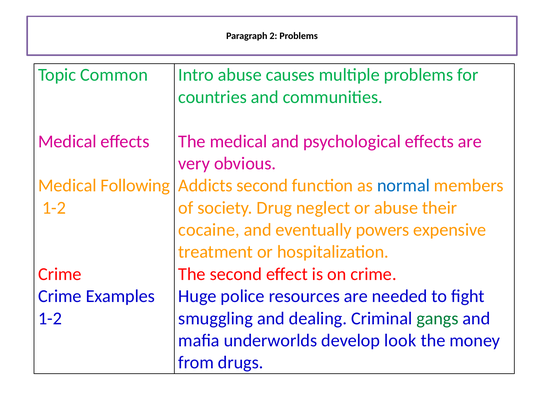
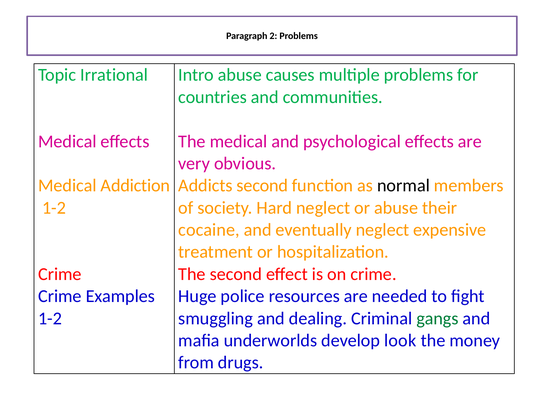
Common: Common -> Irrational
Following: Following -> Addiction
normal colour: blue -> black
Drug: Drug -> Hard
eventually powers: powers -> neglect
